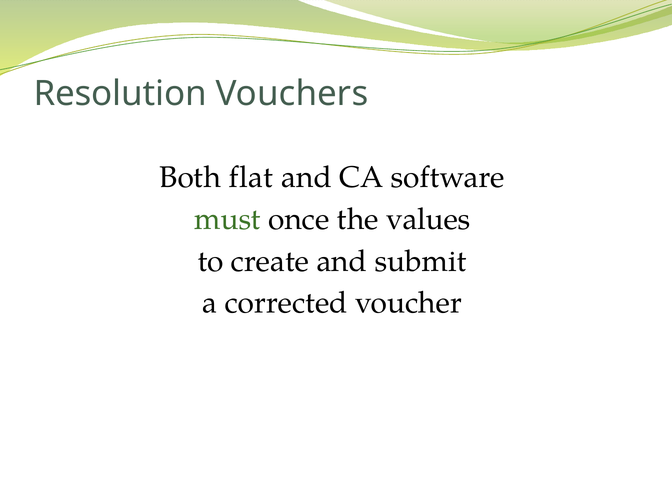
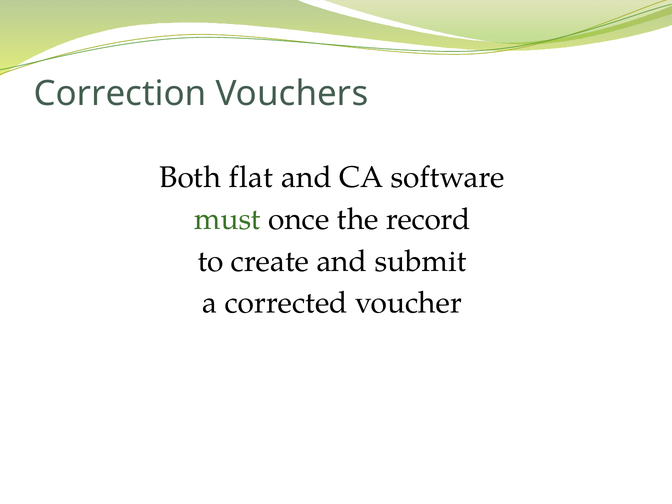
Resolution: Resolution -> Correction
values: values -> record
